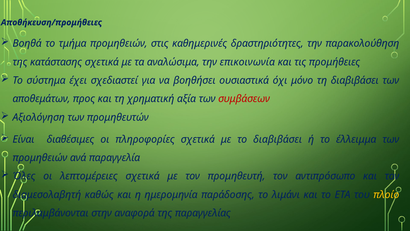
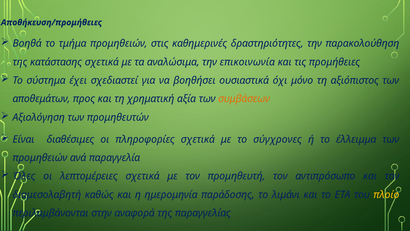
τη διαβιβάσει: διαβιβάσει -> αξιόπιστος
συμβάσεων colour: red -> orange
το διαβιβάσει: διαβιβάσει -> σύγχρονες
